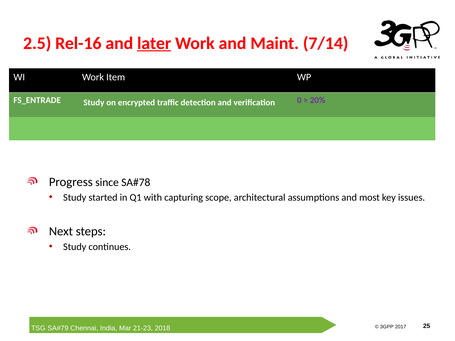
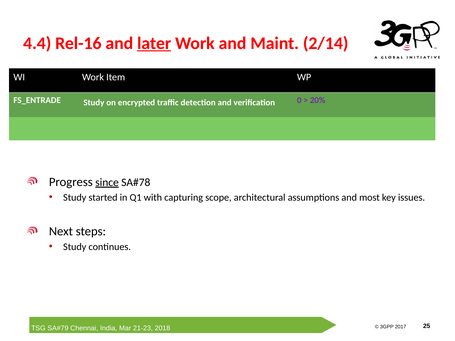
2.5: 2.5 -> 4.4
7/14: 7/14 -> 2/14
since underline: none -> present
